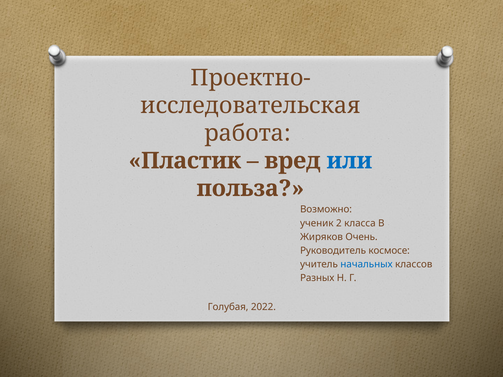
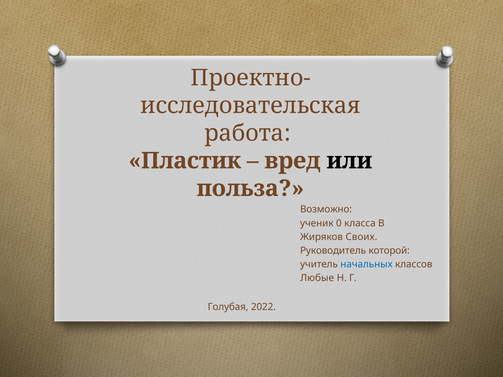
или colour: blue -> black
2: 2 -> 0
Очень: Очень -> Своих
космосе: космосе -> которой
Разных: Разных -> Любые
